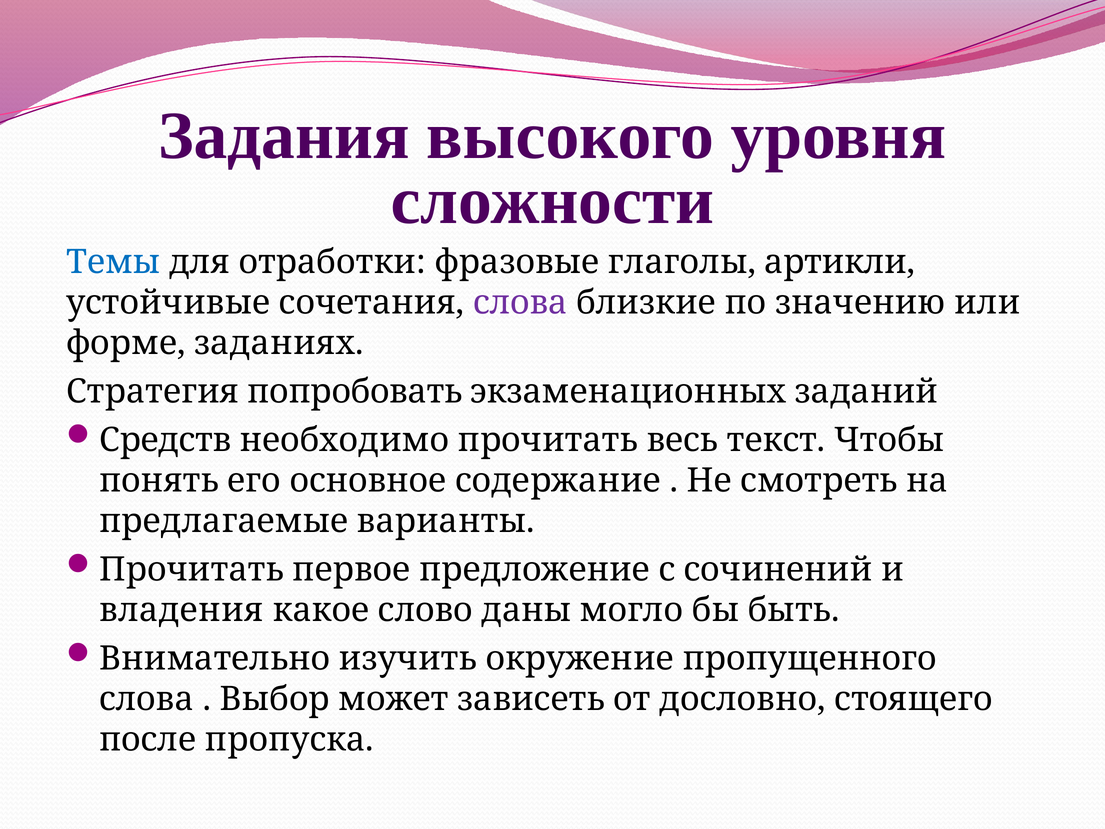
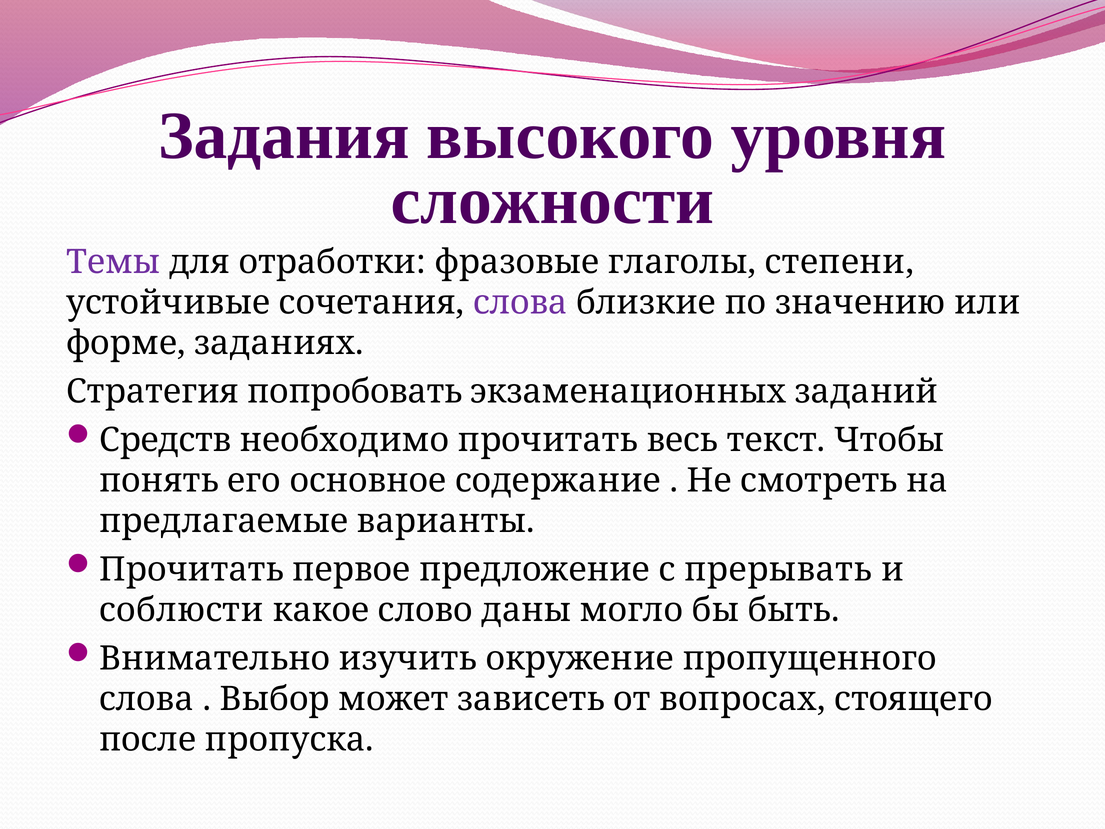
Темы colour: blue -> purple
артикли: артикли -> степени
сочинений: сочинений -> прерывать
владения: владения -> соблюсти
дословно: дословно -> вопросах
